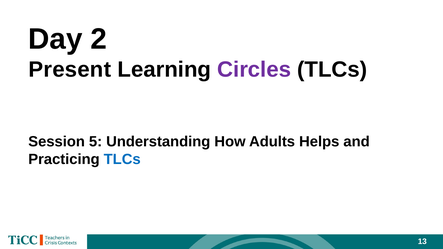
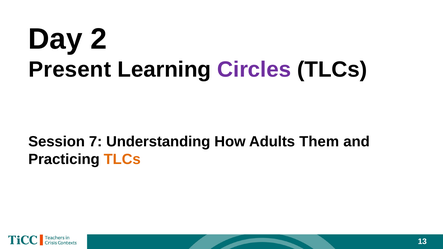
5: 5 -> 7
Helps: Helps -> Them
TLCs at (122, 159) colour: blue -> orange
